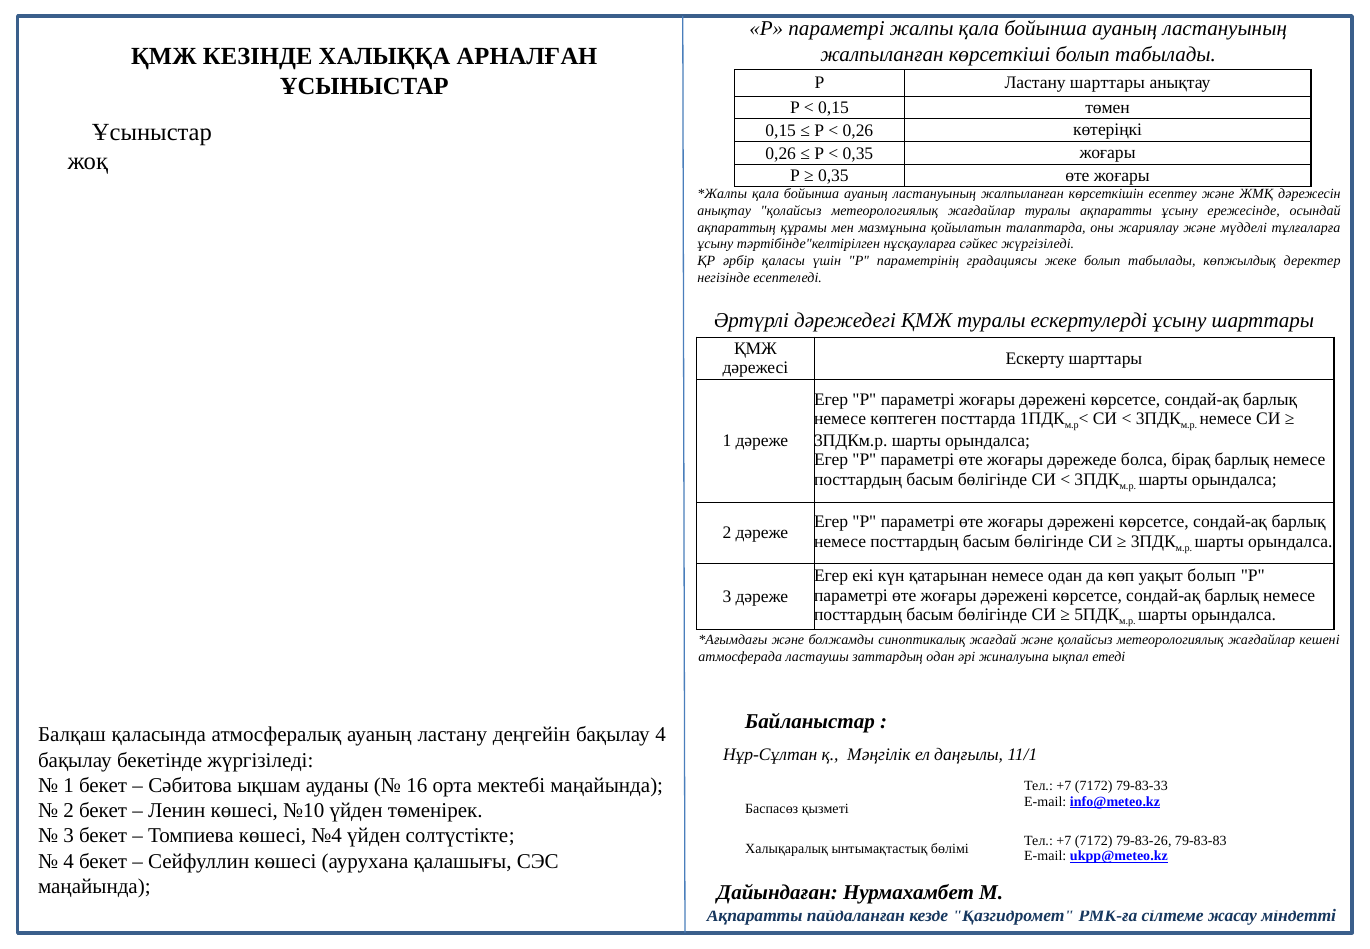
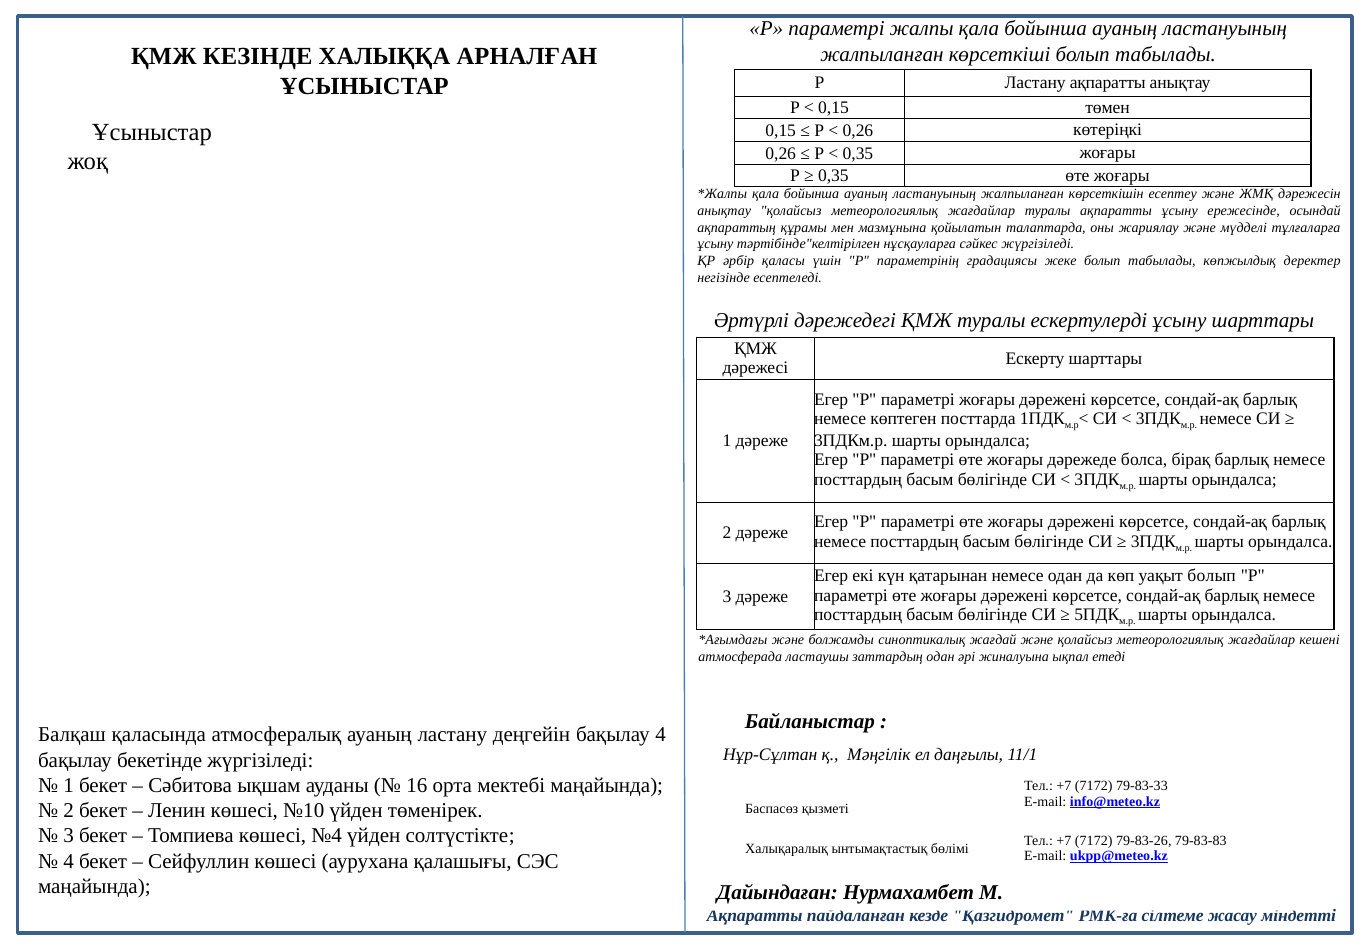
Ластану шарттары: шарттары -> ақпаратты
